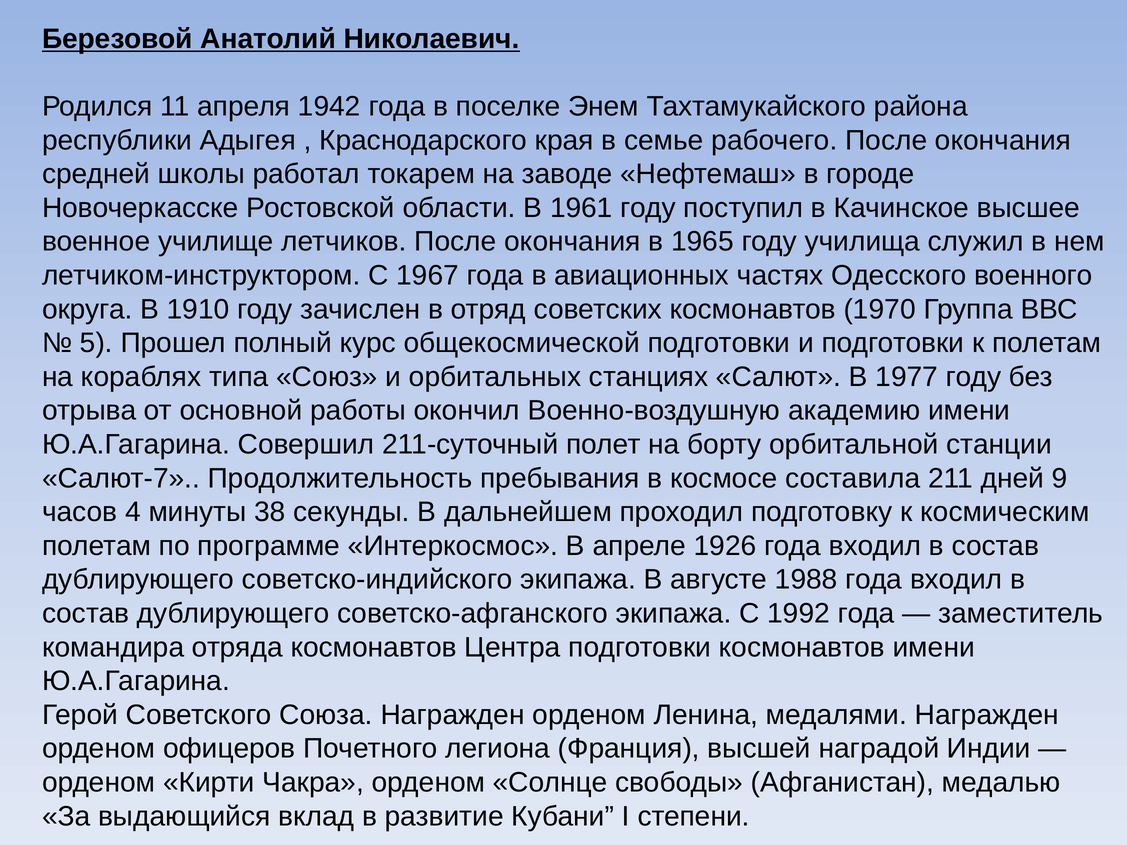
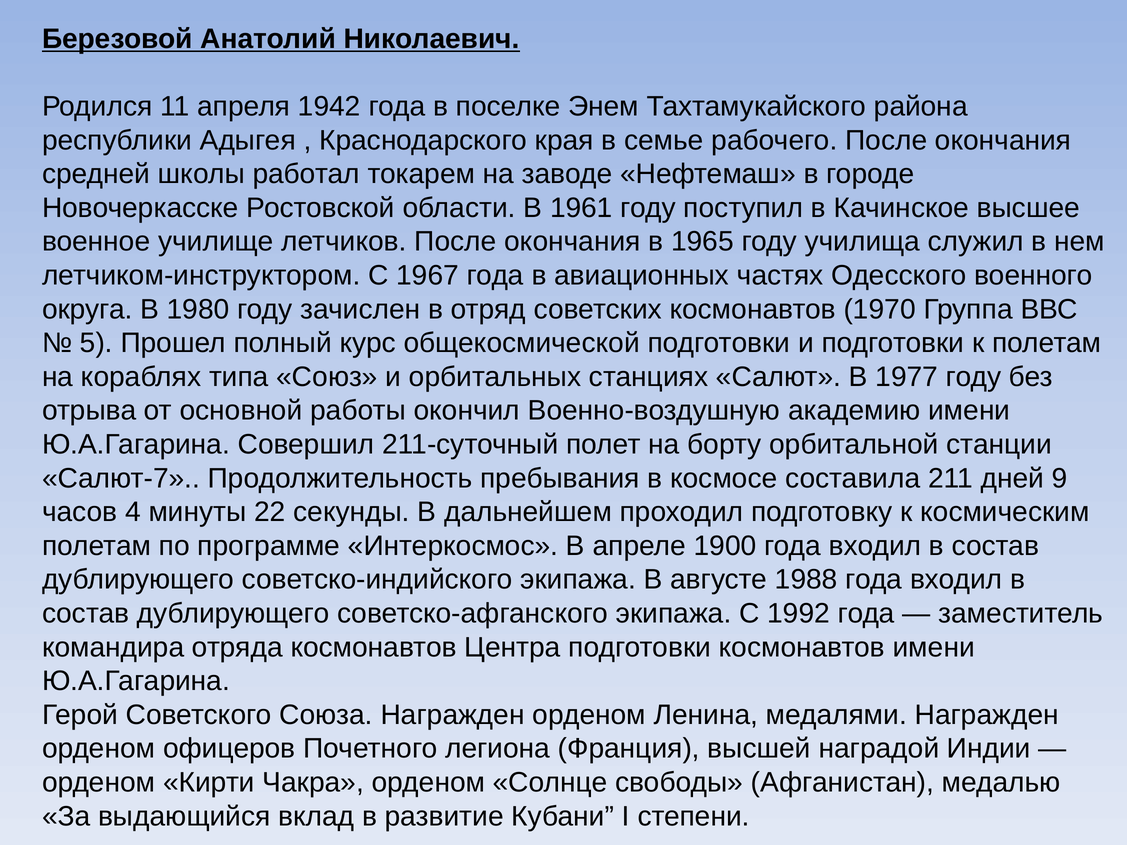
1910: 1910 -> 1980
38: 38 -> 22
1926: 1926 -> 1900
